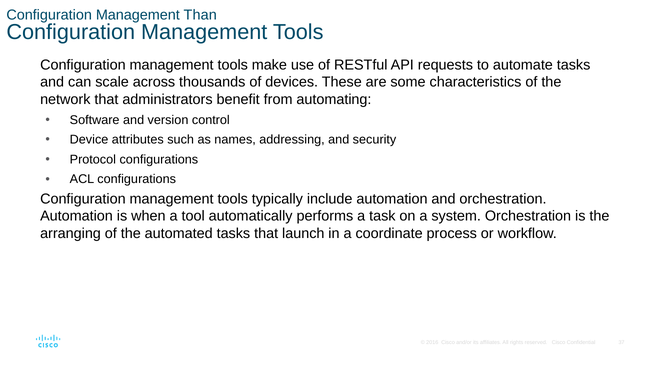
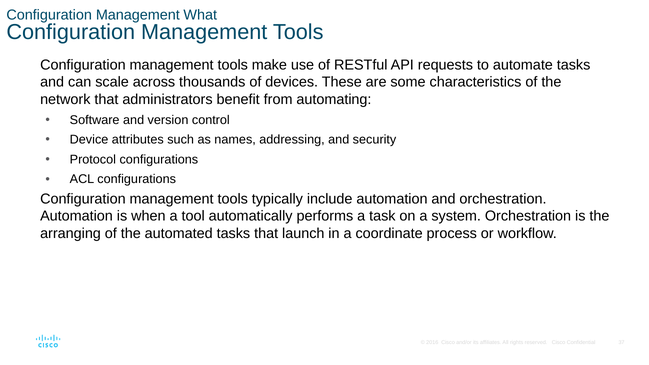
Than: Than -> What
